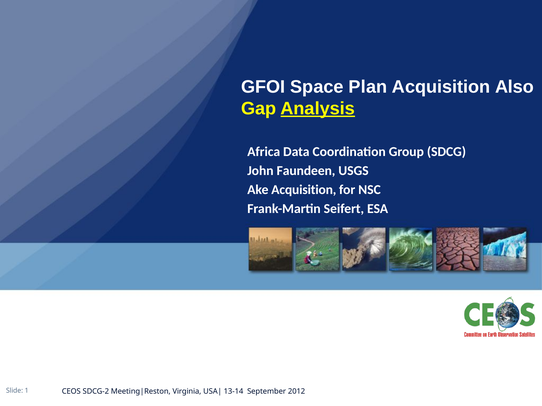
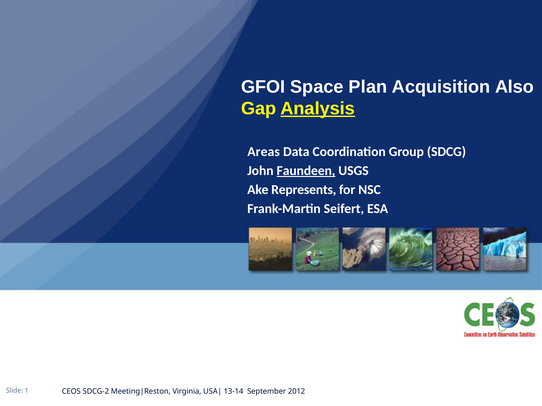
Africa: Africa -> Areas
Faundeen underline: none -> present
Ake Acquisition: Acquisition -> Represents
